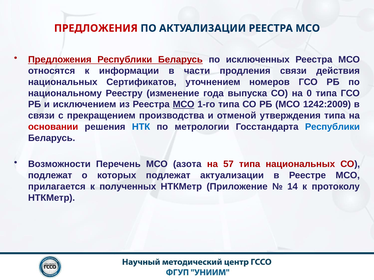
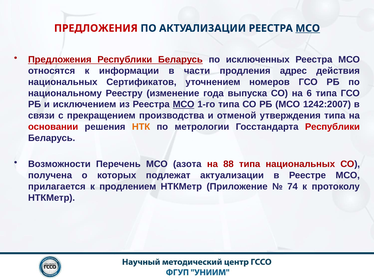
МСО at (308, 28) underline: none -> present
продления связи: связи -> адрес
0: 0 -> 6
1242:2009: 1242:2009 -> 1242:2007
НТК colour: blue -> orange
Республики at (332, 127) colour: blue -> red
57: 57 -> 88
подлежат at (50, 176): подлежат -> получена
полученных: полученных -> продлением
14: 14 -> 74
